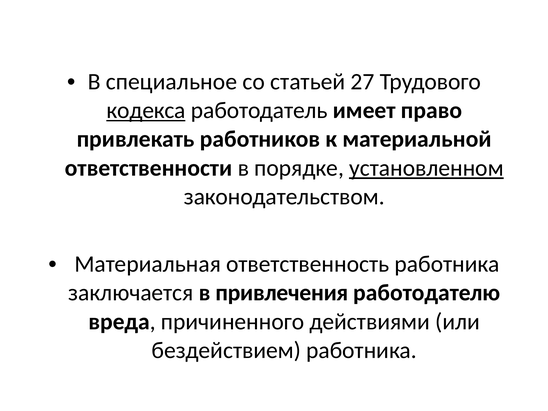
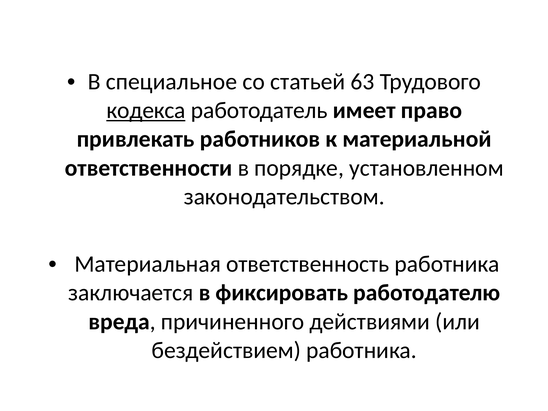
27: 27 -> 63
установленном underline: present -> none
привлечения: привлечения -> фиксировать
